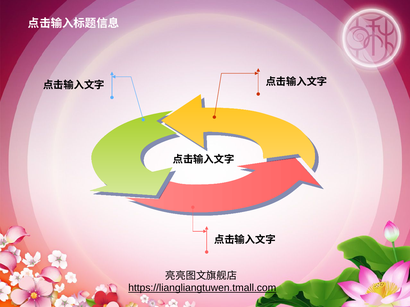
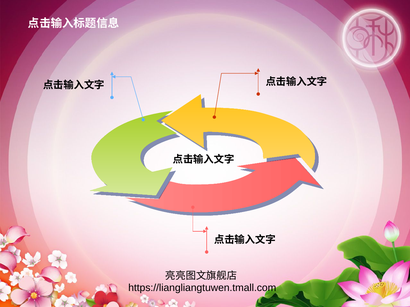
https://liangliangtuwen.tmall.com underline: present -> none
